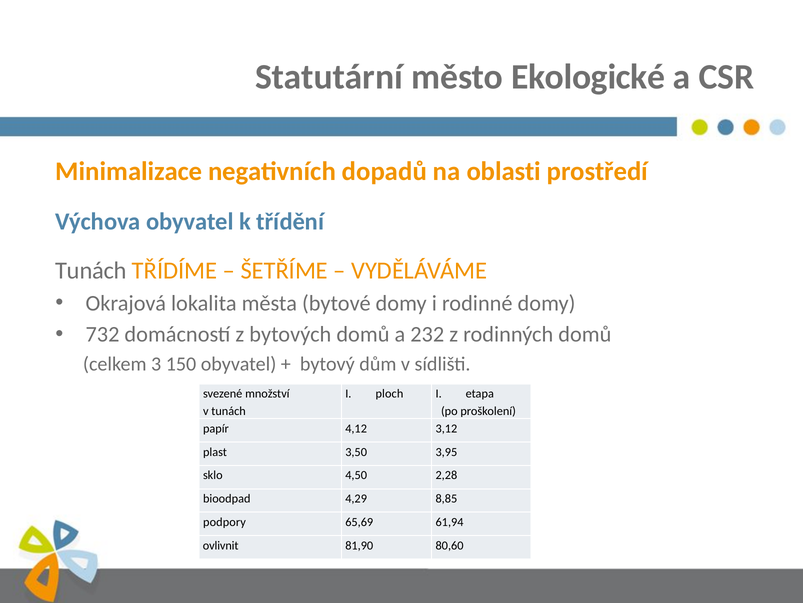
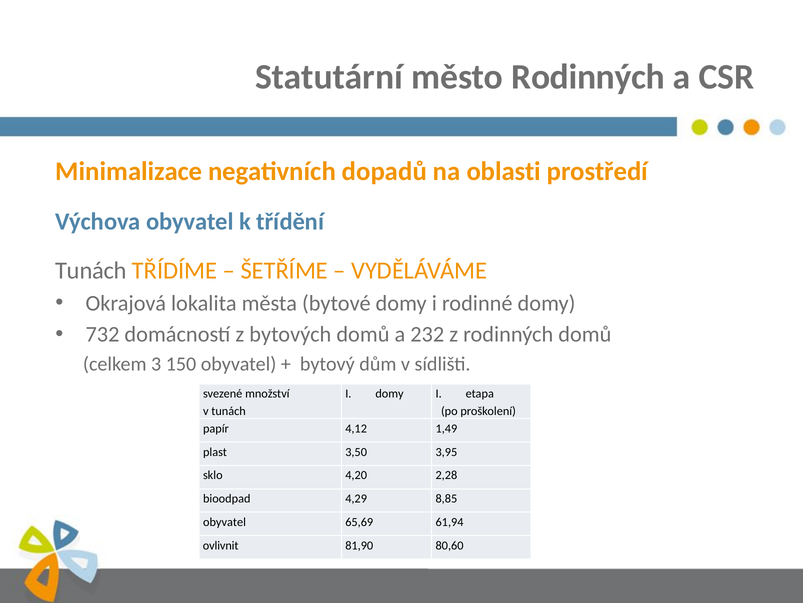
město Ekologické: Ekologické -> Rodinných
I ploch: ploch -> domy
3,12: 3,12 -> 1,49
4,50: 4,50 -> 4,20
podpory at (224, 522): podpory -> obyvatel
